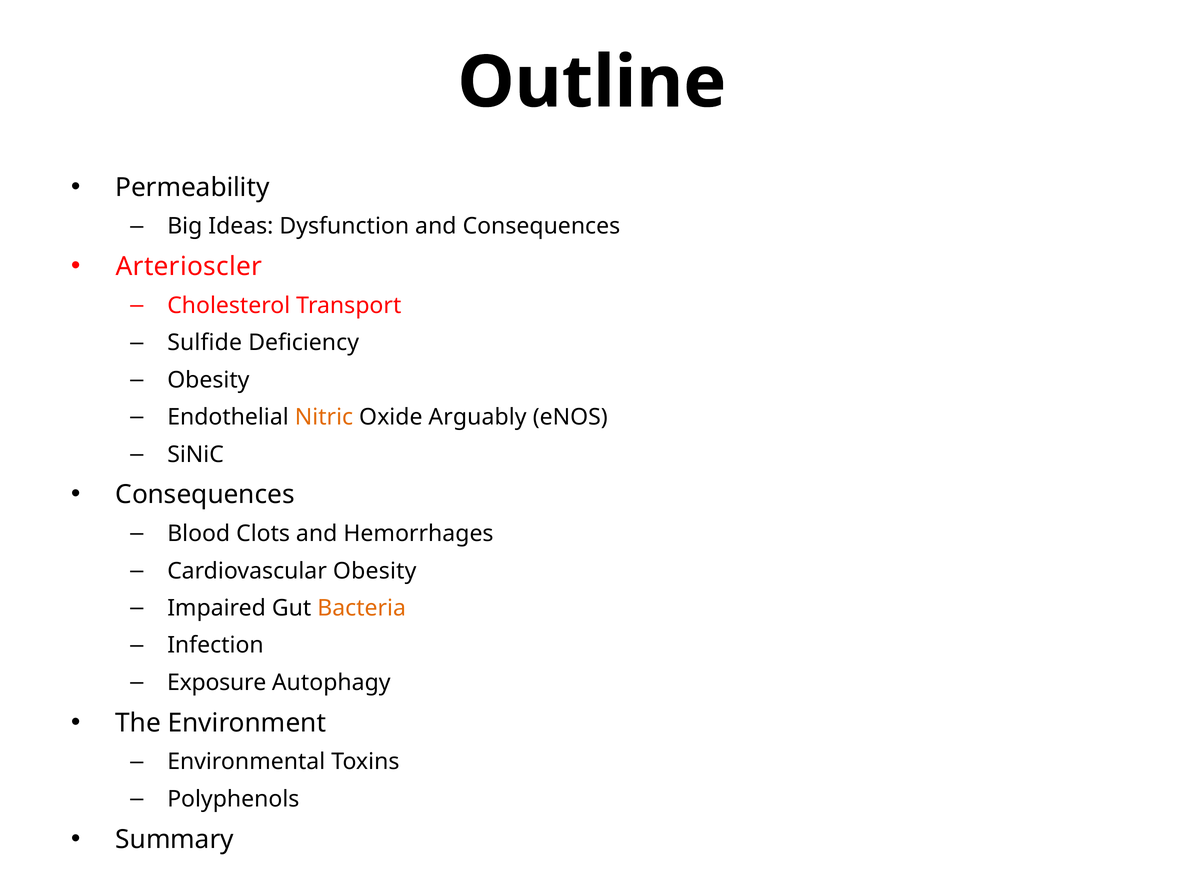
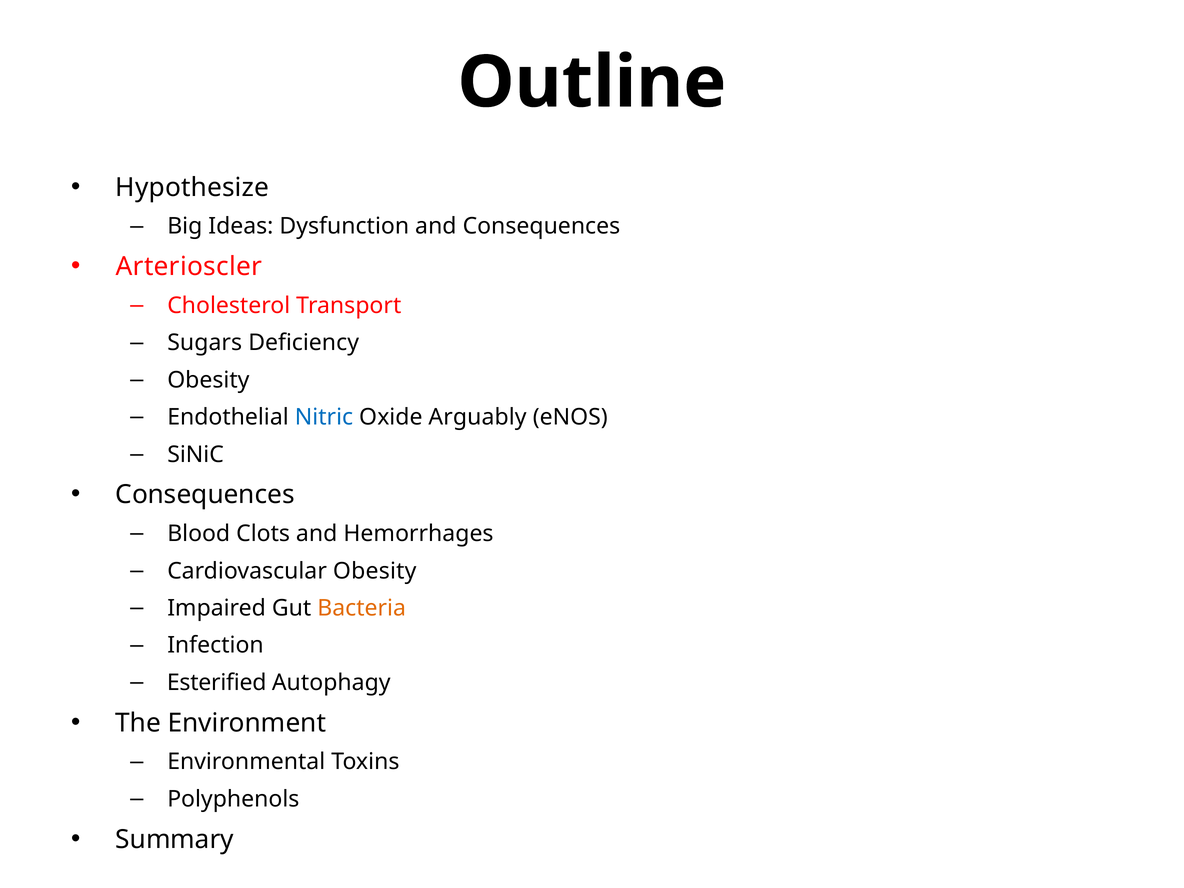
Permeability: Permeability -> Hypothesize
Sulfide: Sulfide -> Sugars
Nitric colour: orange -> blue
Exposure: Exposure -> Esterified
